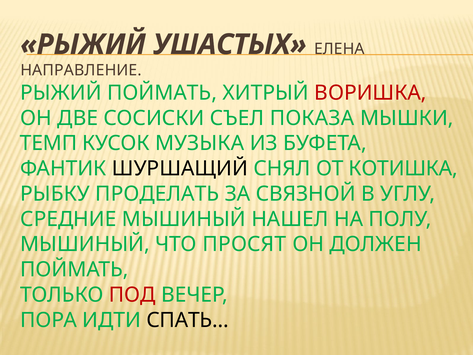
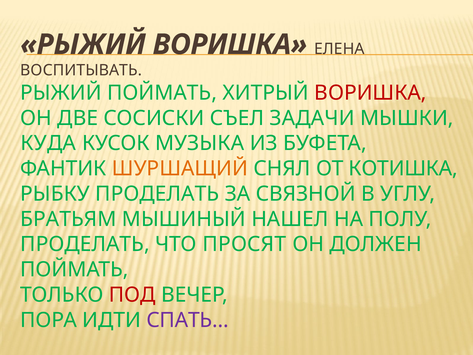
РЫЖИЙ УШАСТЫХ: УШАСТЫХ -> ВОРИШКА
НАПРАВЛЕНИЕ: НАПРАВЛЕНИЕ -> ВОСПИТЫВАТЬ
ПОКАЗА: ПОКАЗА -> ЗАДАЧИ
ТЕМП: ТЕМП -> КУДА
ШУРШАЩИЙ colour: black -> orange
СРЕДНИЕ: СРЕДНИЕ -> БРАТЬЯМ
МЫШИНЫЙ at (85, 244): МЫШИНЫЙ -> ПРОДЕЛАТЬ
СПАТЬ… colour: black -> purple
